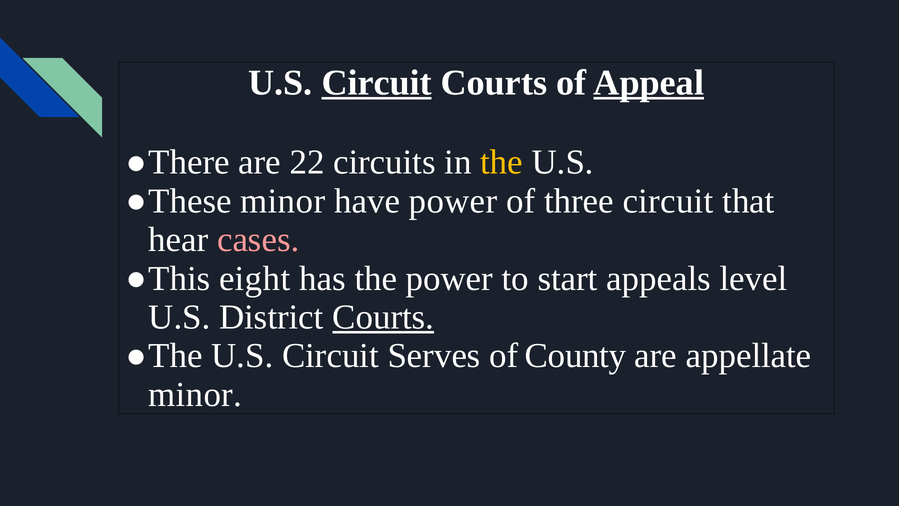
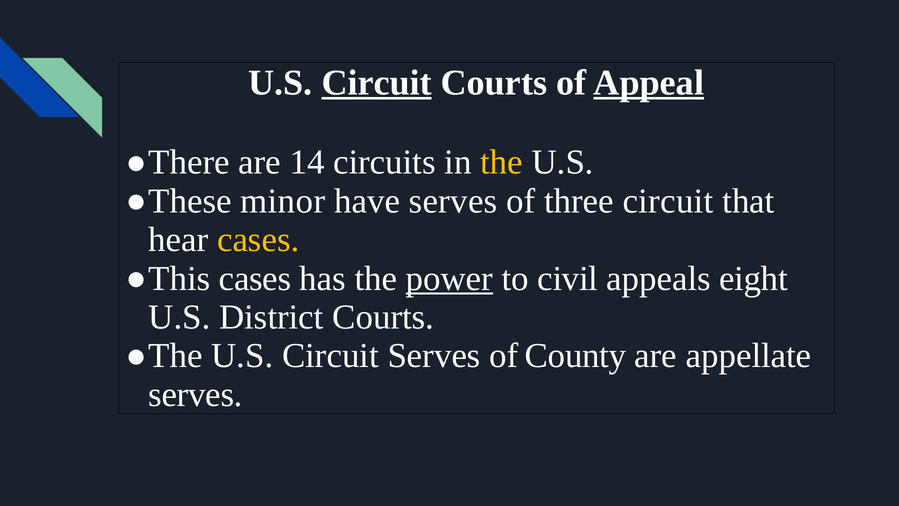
22: 22 -> 14
have power: power -> serves
cases at (258, 240) colour: pink -> yellow
eight at (255, 278): eight -> cases
power at (449, 278) underline: none -> present
start: start -> civil
level: level -> eight
Courts at (383, 317) underline: present -> none
minor at (195, 394): minor -> serves
